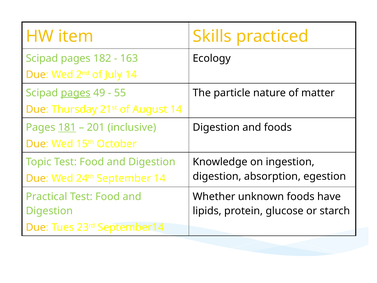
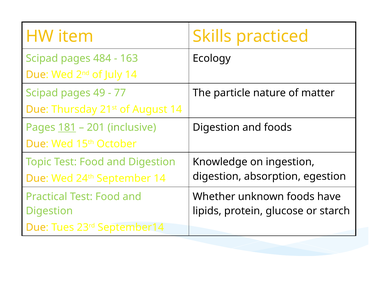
182: 182 -> 484
pages at (76, 93) underline: present -> none
55: 55 -> 77
